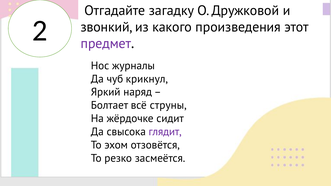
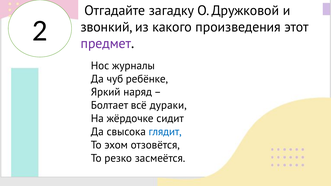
крикнул: крикнул -> ребёнке
струны: струны -> дураки
глядит colour: purple -> blue
